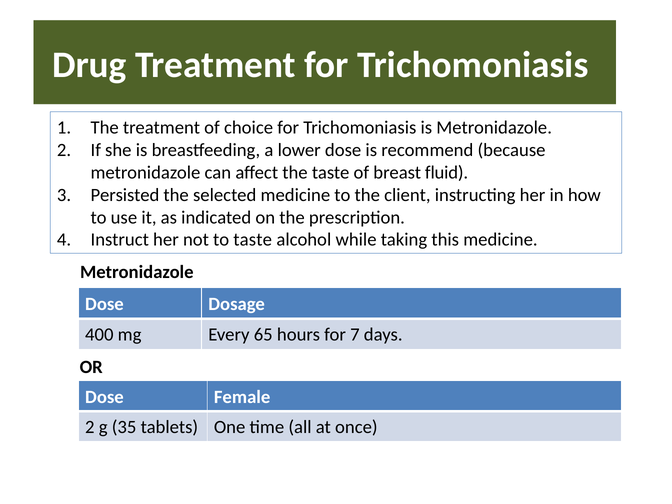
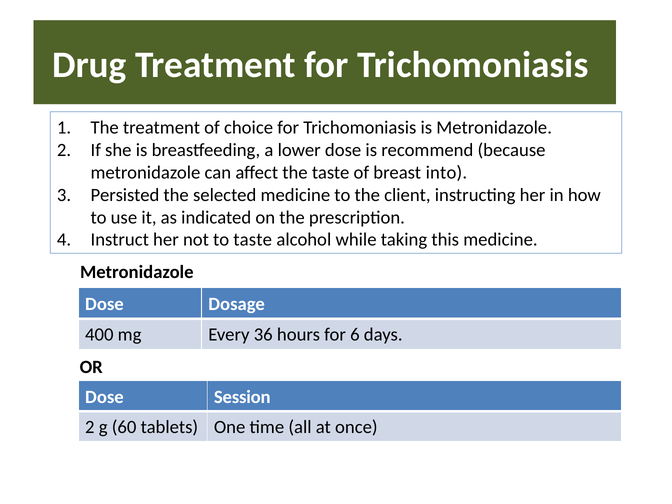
fluid: fluid -> into
65: 65 -> 36
7: 7 -> 6
Female: Female -> Session
35: 35 -> 60
